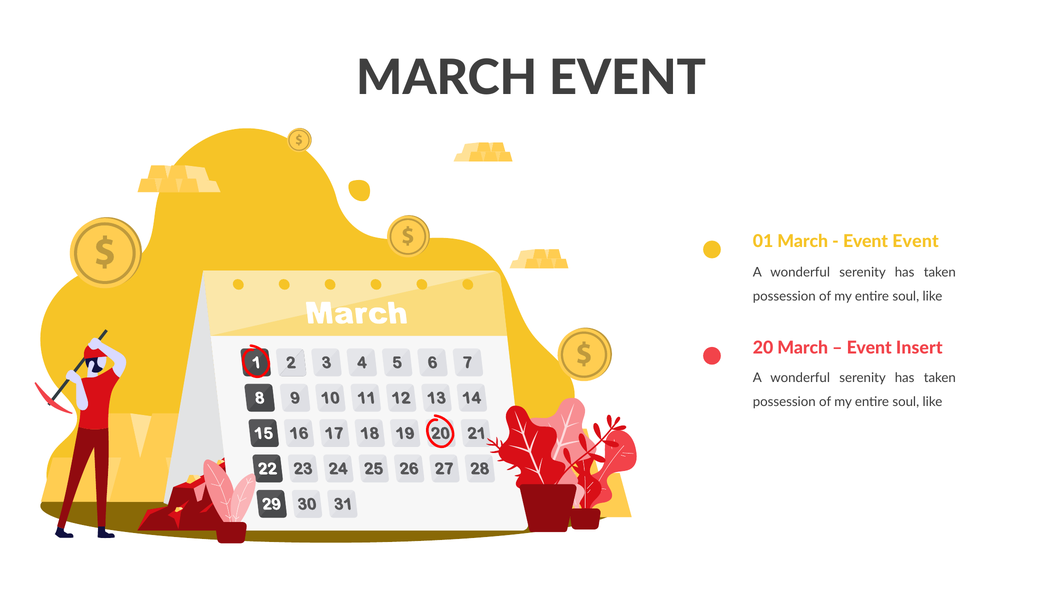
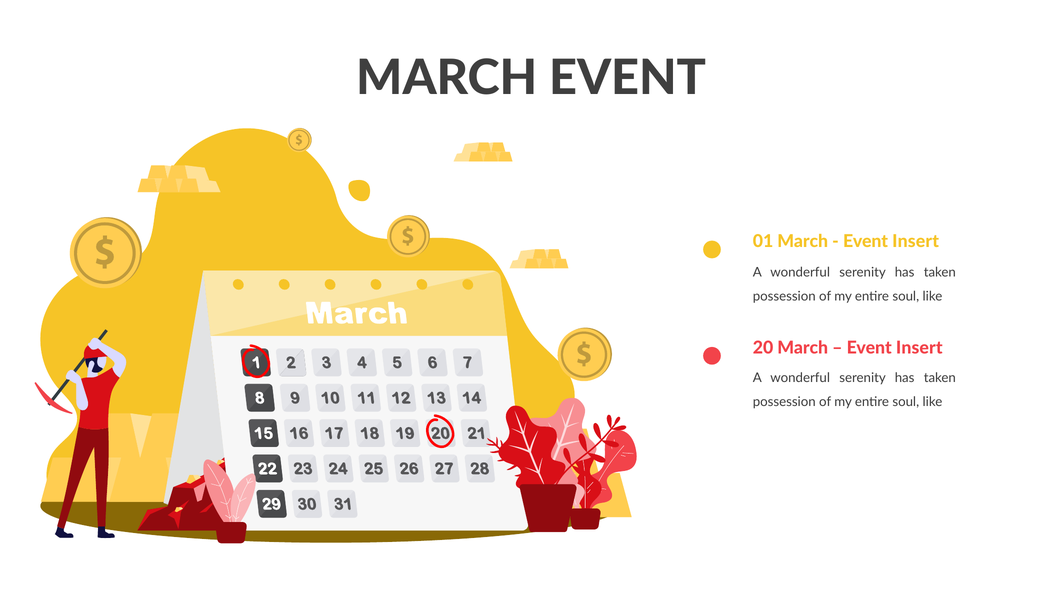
Event at (916, 242): Event -> Insert
